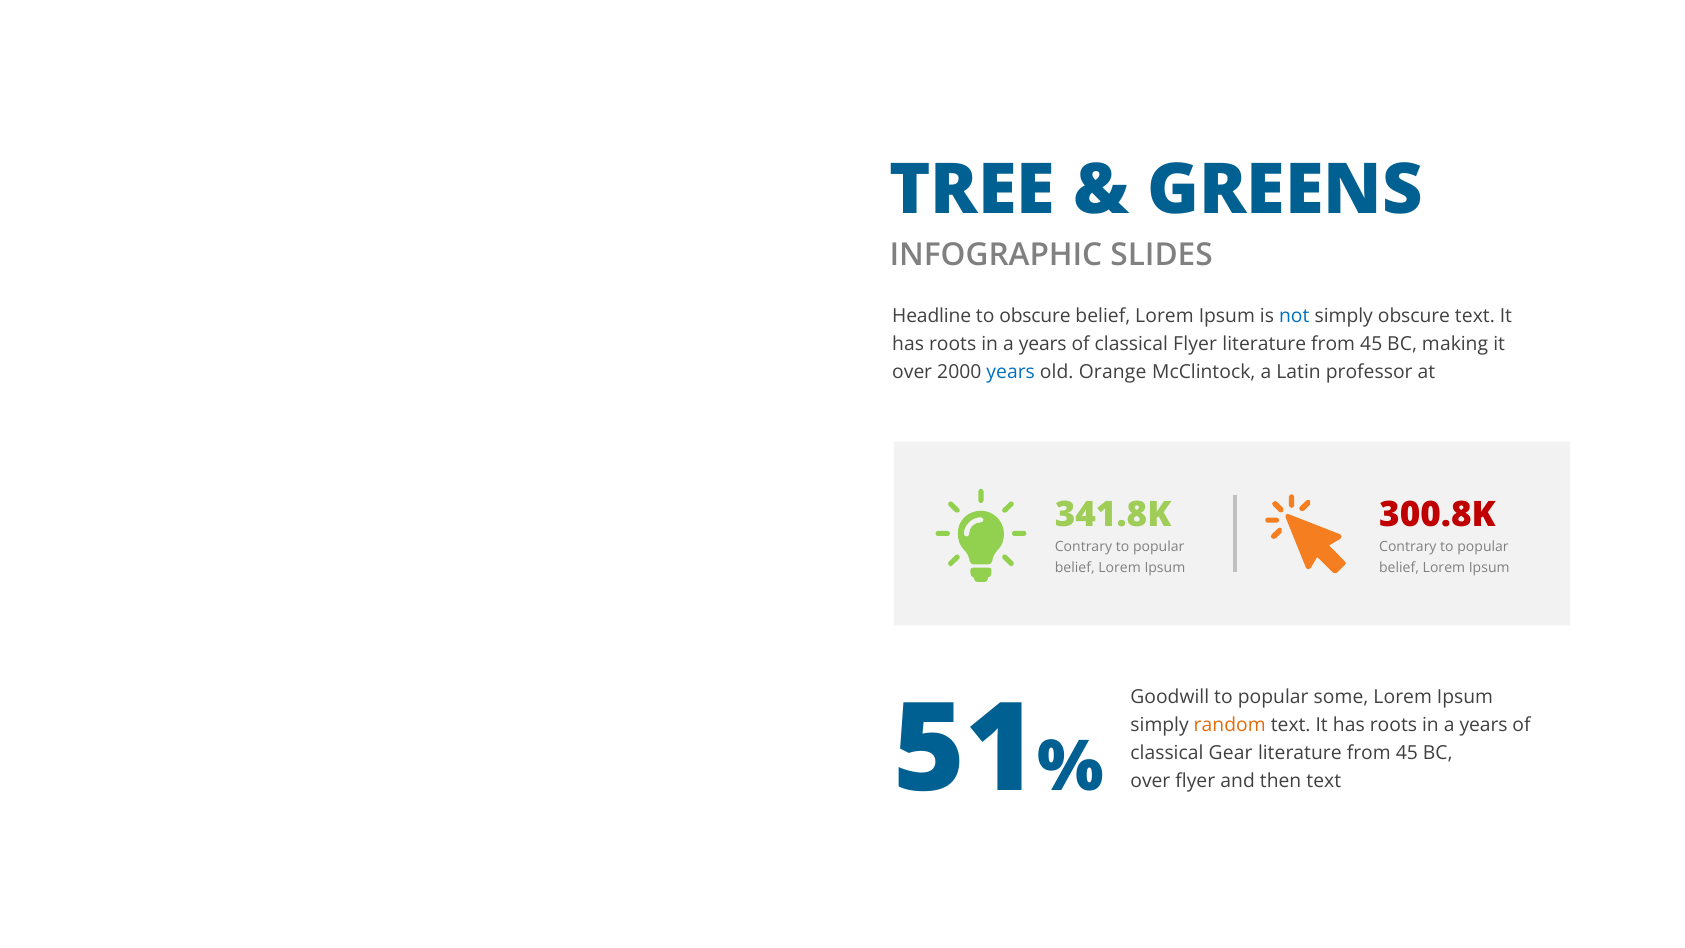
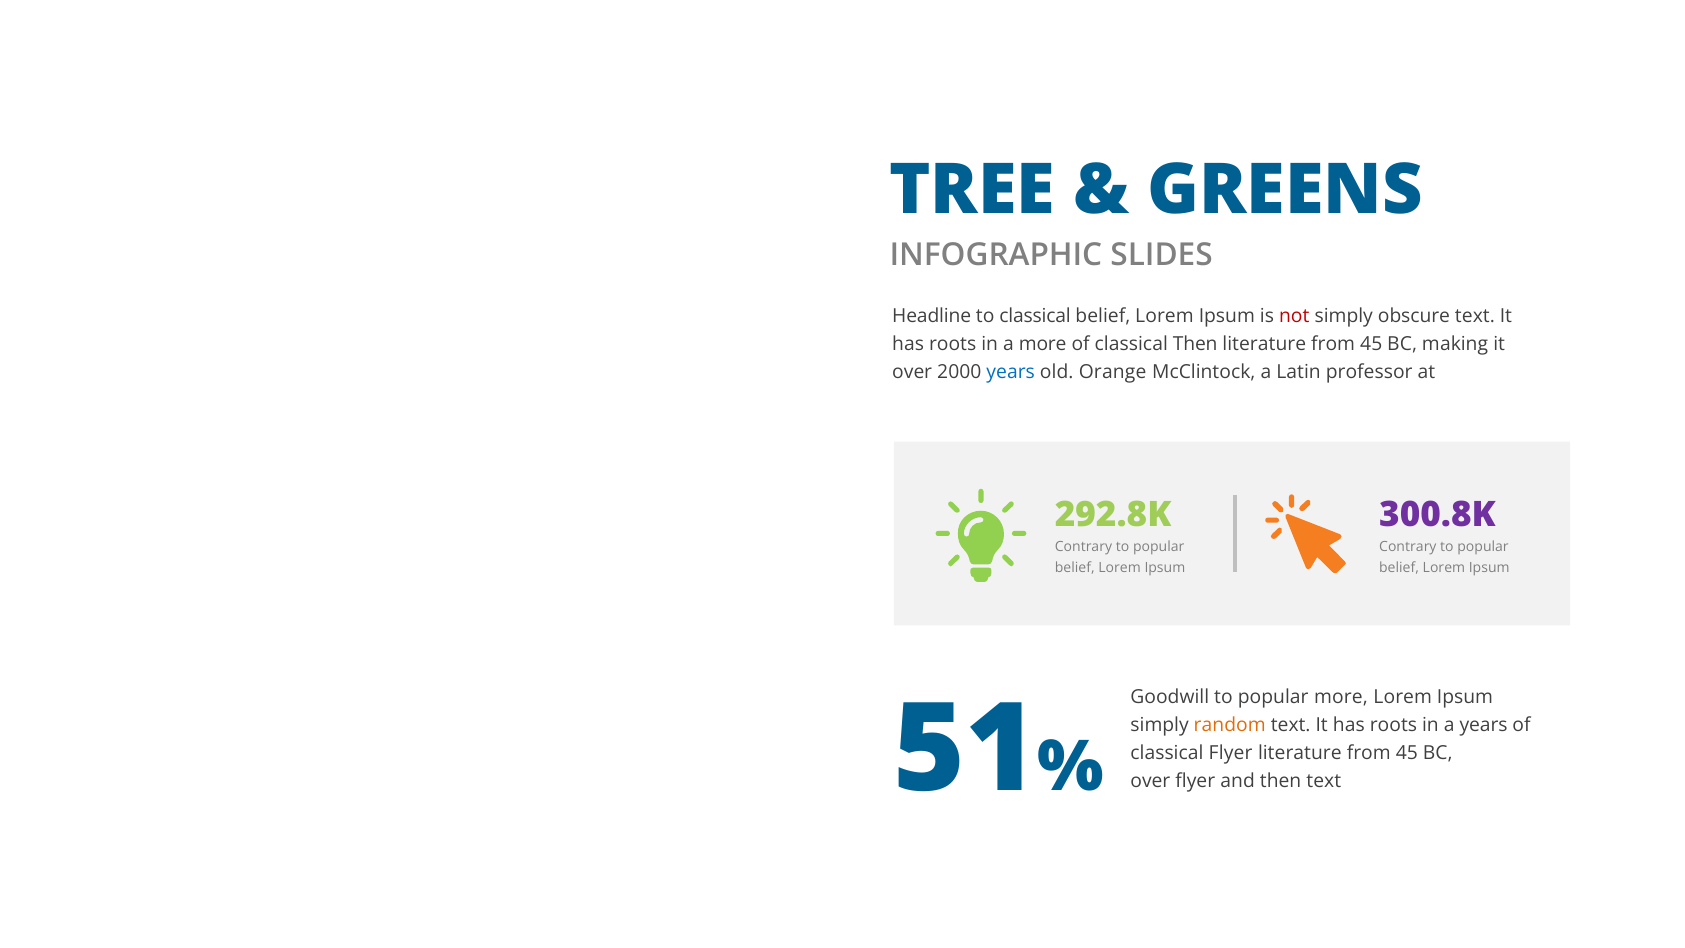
to obscure: obscure -> classical
not colour: blue -> red
years at (1043, 344): years -> more
classical Flyer: Flyer -> Then
341.8K: 341.8K -> 292.8K
300.8K colour: red -> purple
popular some: some -> more
classical Gear: Gear -> Flyer
